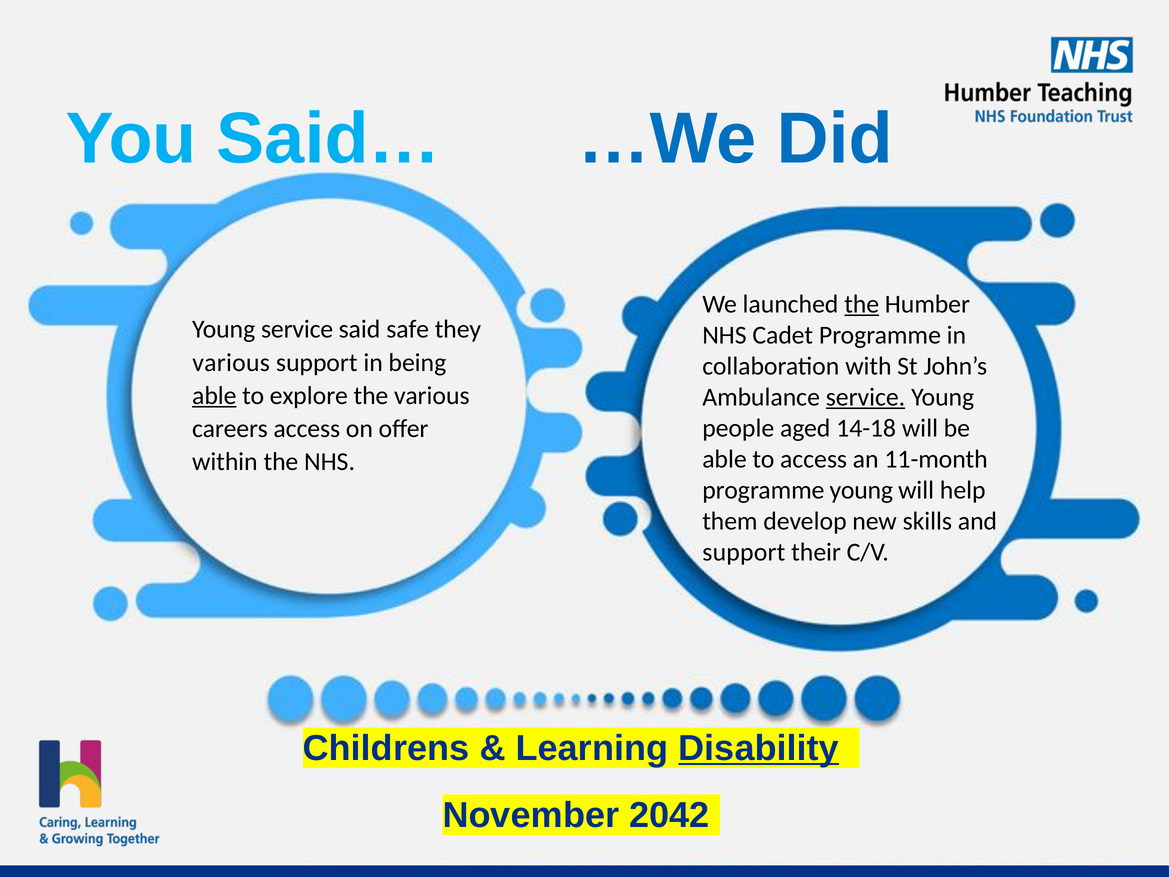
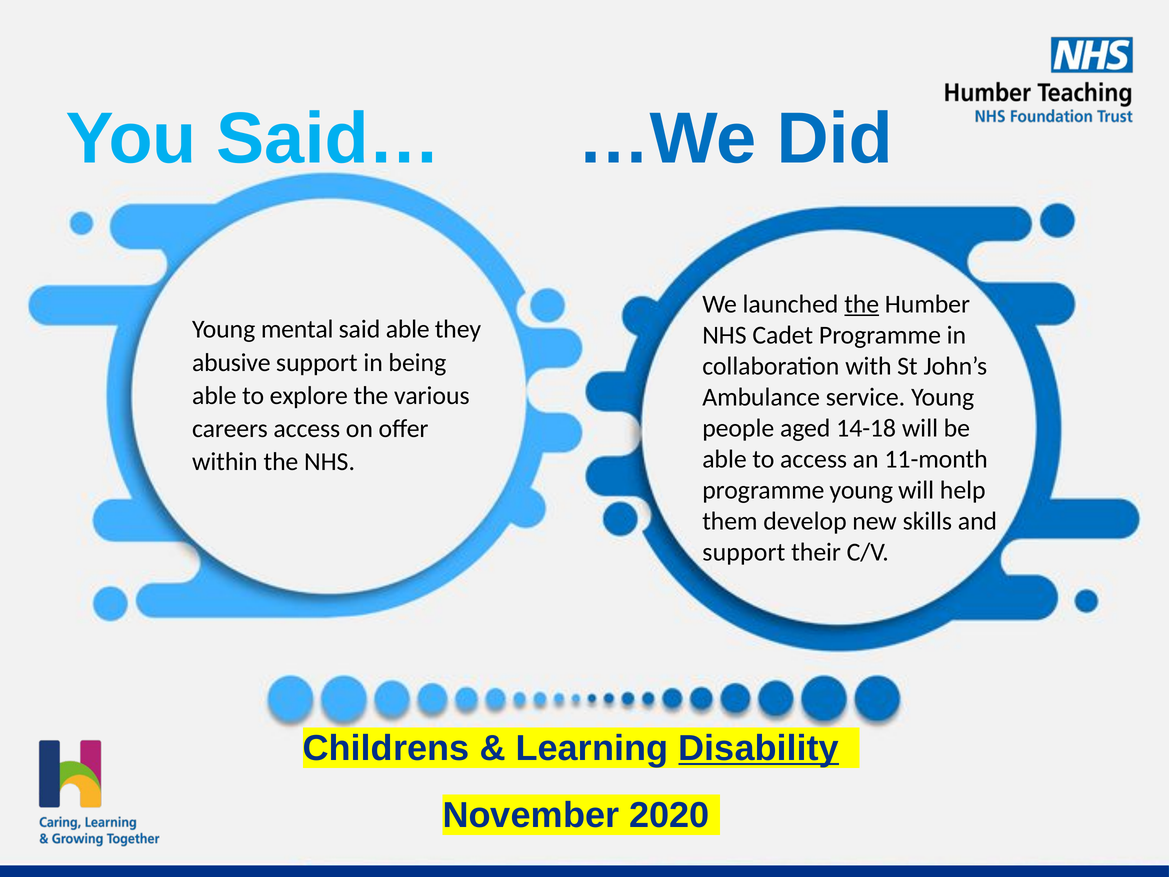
Young service: service -> mental
said safe: safe -> able
various at (231, 362): various -> abusive
able at (214, 396) underline: present -> none
service at (866, 397) underline: present -> none
2042: 2042 -> 2020
